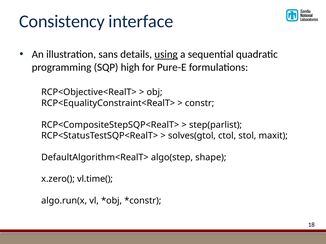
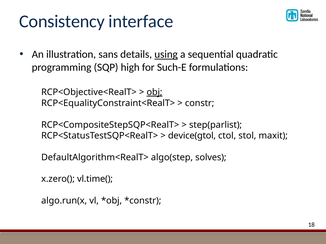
Pure-E: Pure-E -> Such-E
obj underline: none -> present
solves(gtol: solves(gtol -> device(gtol
shape: shape -> solves
